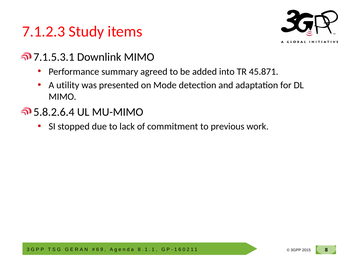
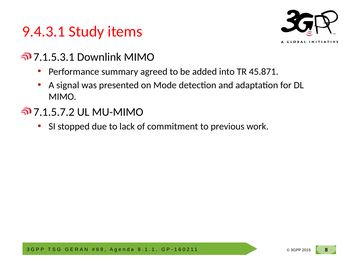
7.1.2.3: 7.1.2.3 -> 9.4.3.1
utility: utility -> signal
5.8.2.6.4: 5.8.2.6.4 -> 7.1.5.7.2
